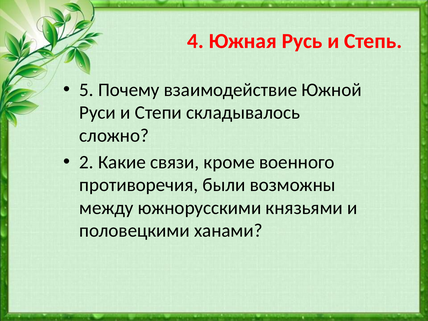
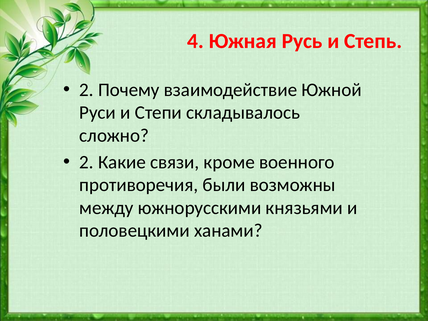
5 at (87, 90): 5 -> 2
